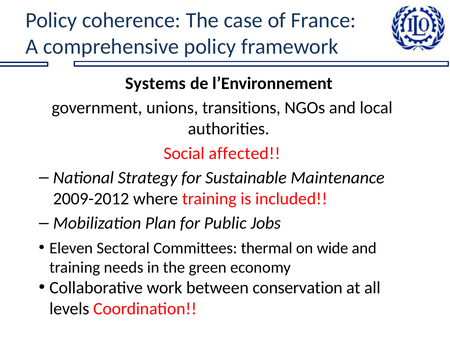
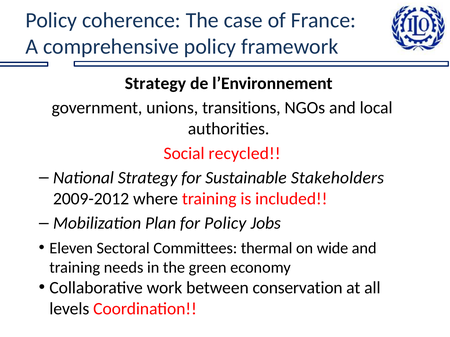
Systems at (155, 83): Systems -> Strategy
affected: affected -> recycled
Maintenance: Maintenance -> Stakeholders
for Public: Public -> Policy
